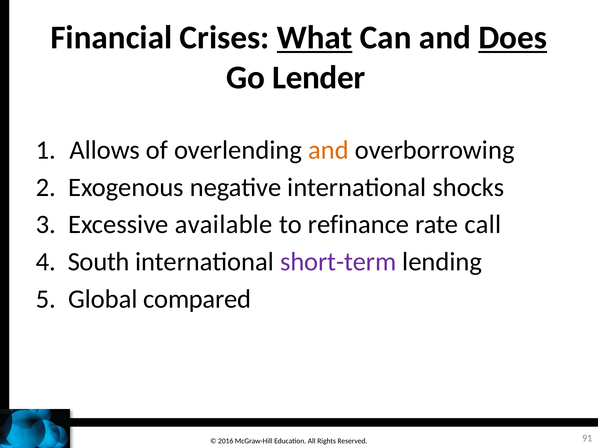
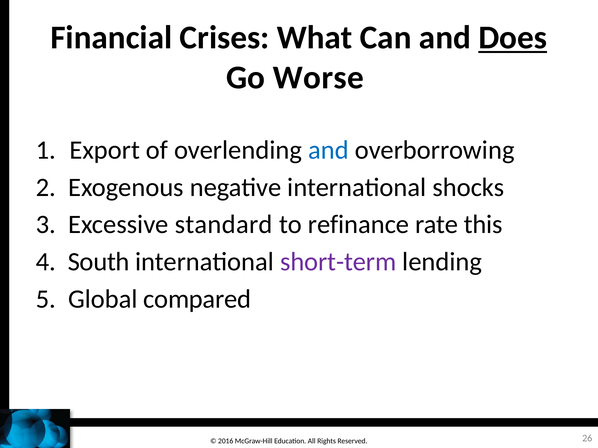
What underline: present -> none
Lender: Lender -> Worse
Allows: Allows -> Export
and at (328, 150) colour: orange -> blue
available: available -> standard
call: call -> this
91: 91 -> 26
